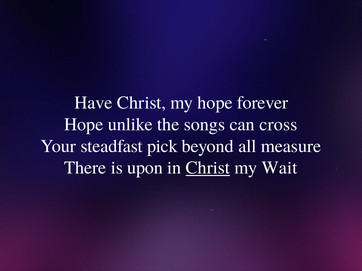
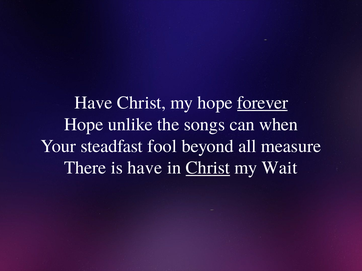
forever underline: none -> present
cross: cross -> when
pick: pick -> fool
is upon: upon -> have
